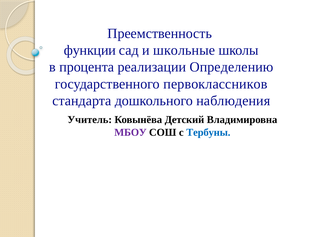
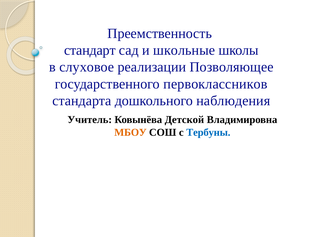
функции: функции -> стандарт
процента: процента -> слуховое
Определению: Определению -> Позволяющее
Детский: Детский -> Детской
МБОУ colour: purple -> orange
